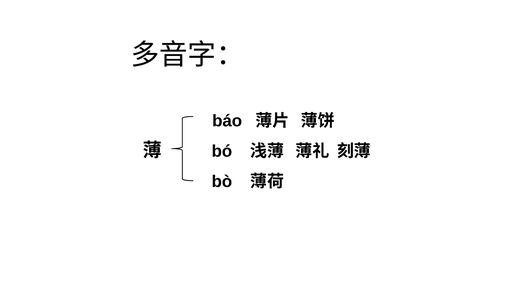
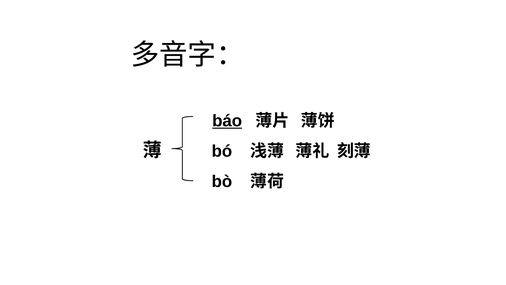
báo underline: none -> present
